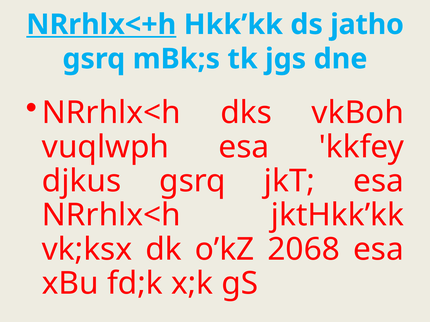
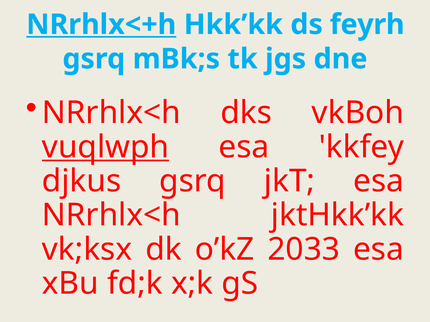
jatho: jatho -> feyrh
vuqlwph underline: none -> present
2068: 2068 -> 2033
